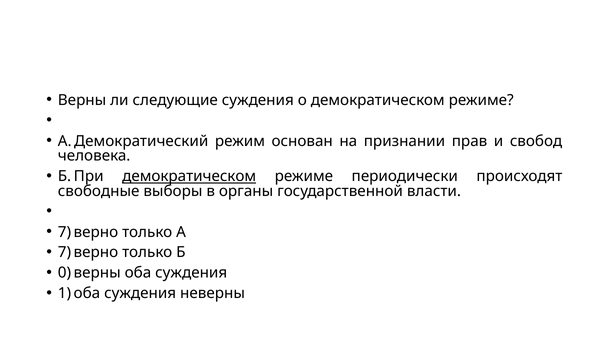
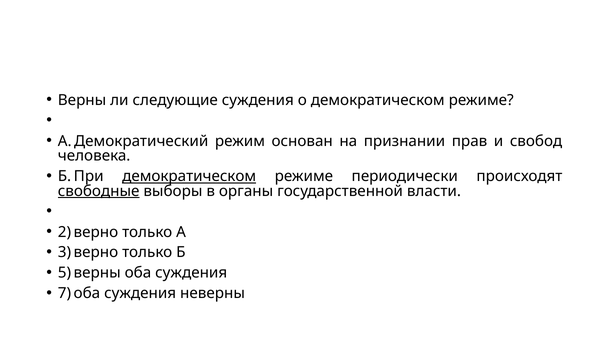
свободные underline: none -> present
7 at (64, 232): 7 -> 2
7 at (64, 253): 7 -> 3
0: 0 -> 5
1: 1 -> 7
